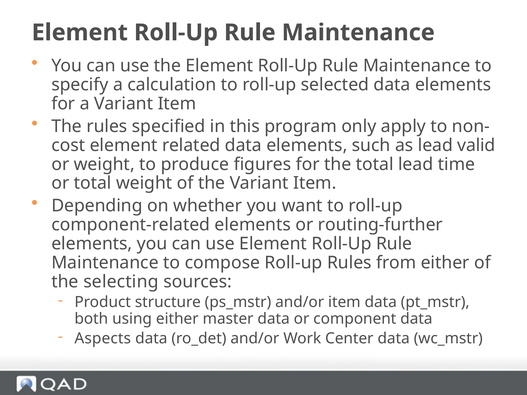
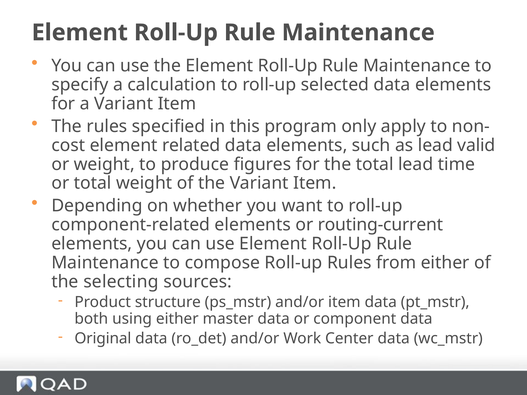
routing-further: routing-further -> routing-current
Aspects: Aspects -> Original
